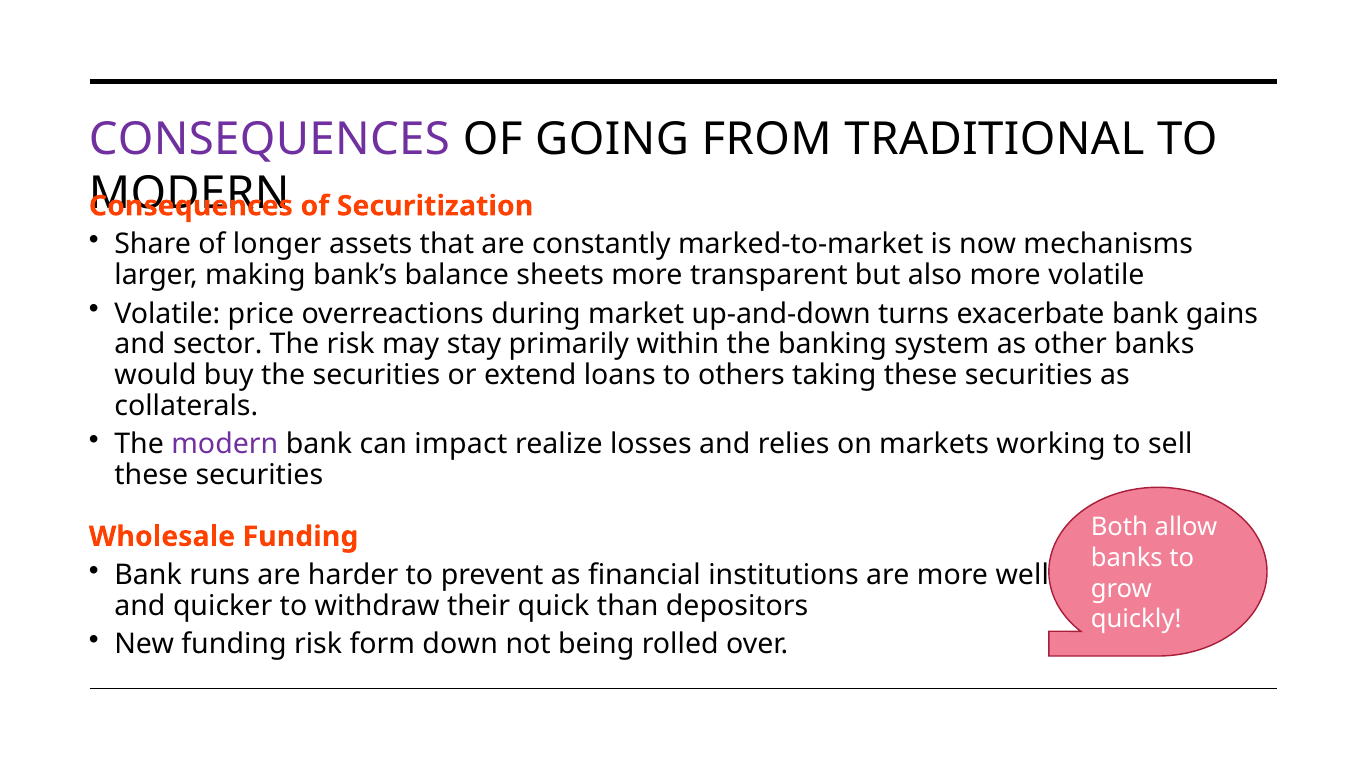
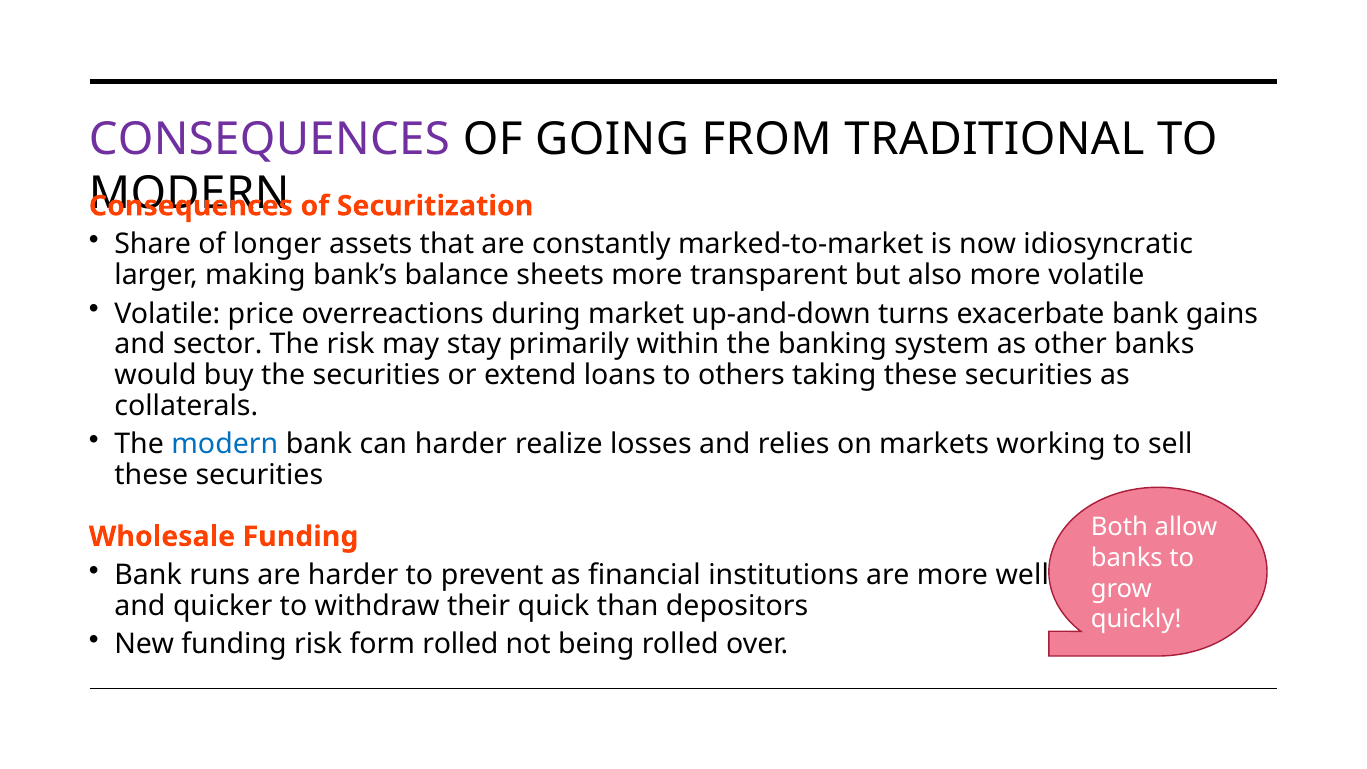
mechanisms: mechanisms -> idiosyncratic
modern at (225, 444) colour: purple -> blue
can impact: impact -> harder
form down: down -> rolled
